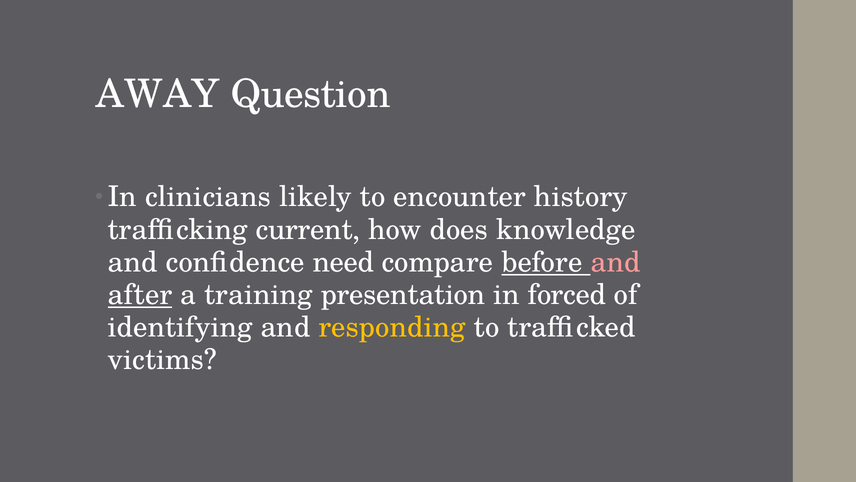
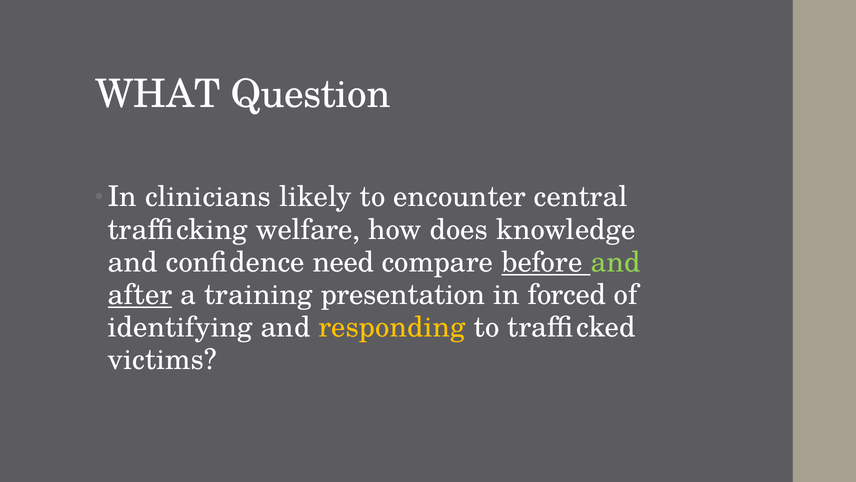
AWAY: AWAY -> WHAT
history: history -> central
current: current -> welfare
and at (616, 262) colour: pink -> light green
